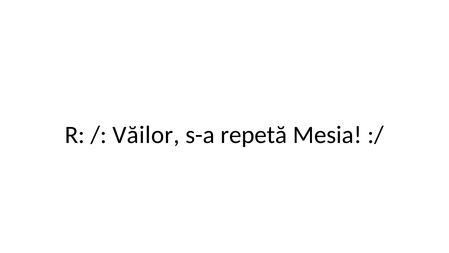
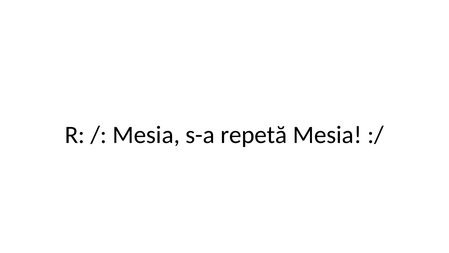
Văilor at (146, 135): Văilor -> Mesia
